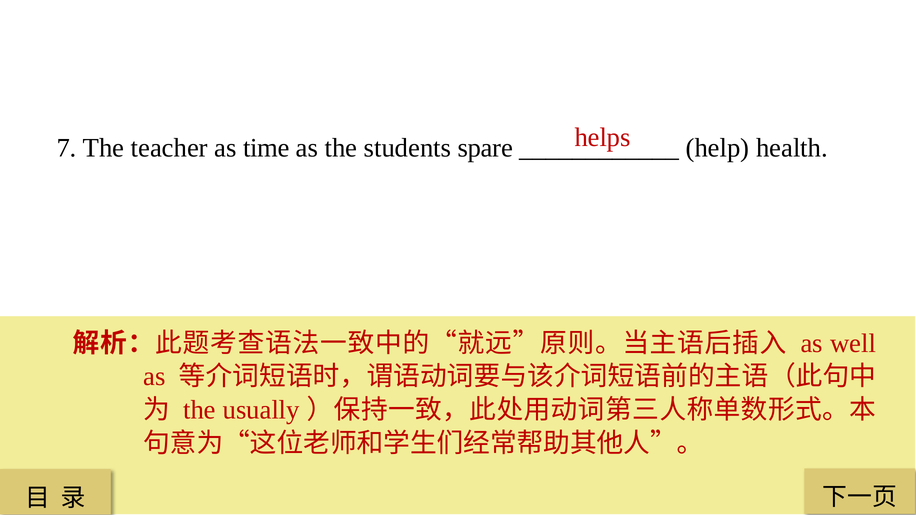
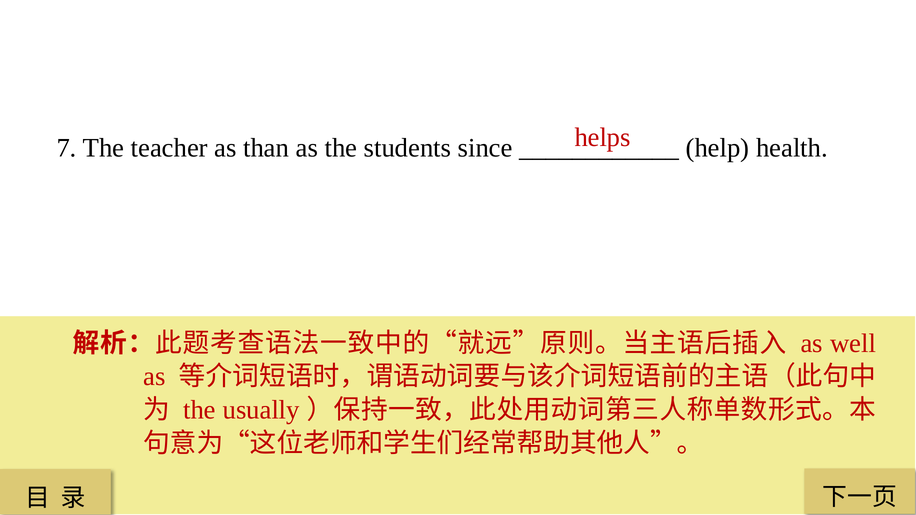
time: time -> than
spare: spare -> since
